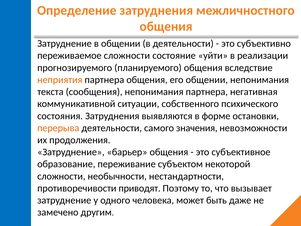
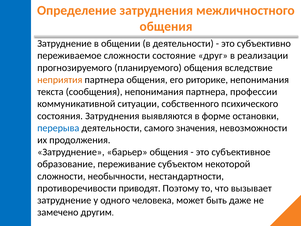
уйти: уйти -> друг
его общении: общении -> риторике
негативная: негативная -> профессии
перерыва colour: orange -> blue
